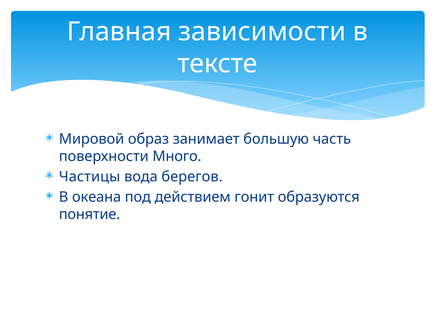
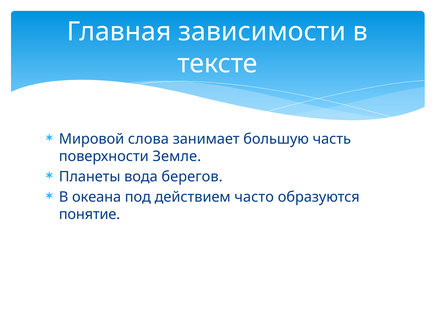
образ: образ -> слова
Много: Много -> Земле
Частицы: Частицы -> Планеты
гонит: гонит -> часто
